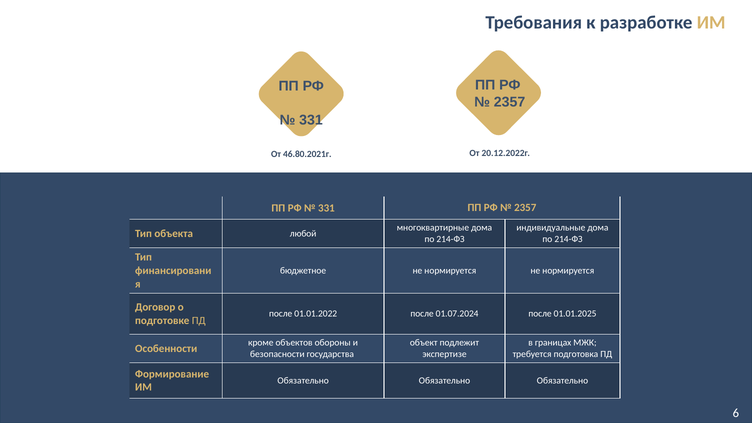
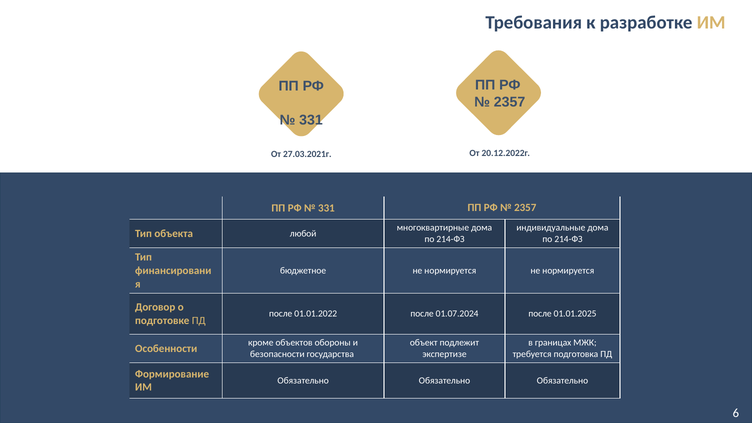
46.80.2021г: 46.80.2021г -> 27.03.2021г
